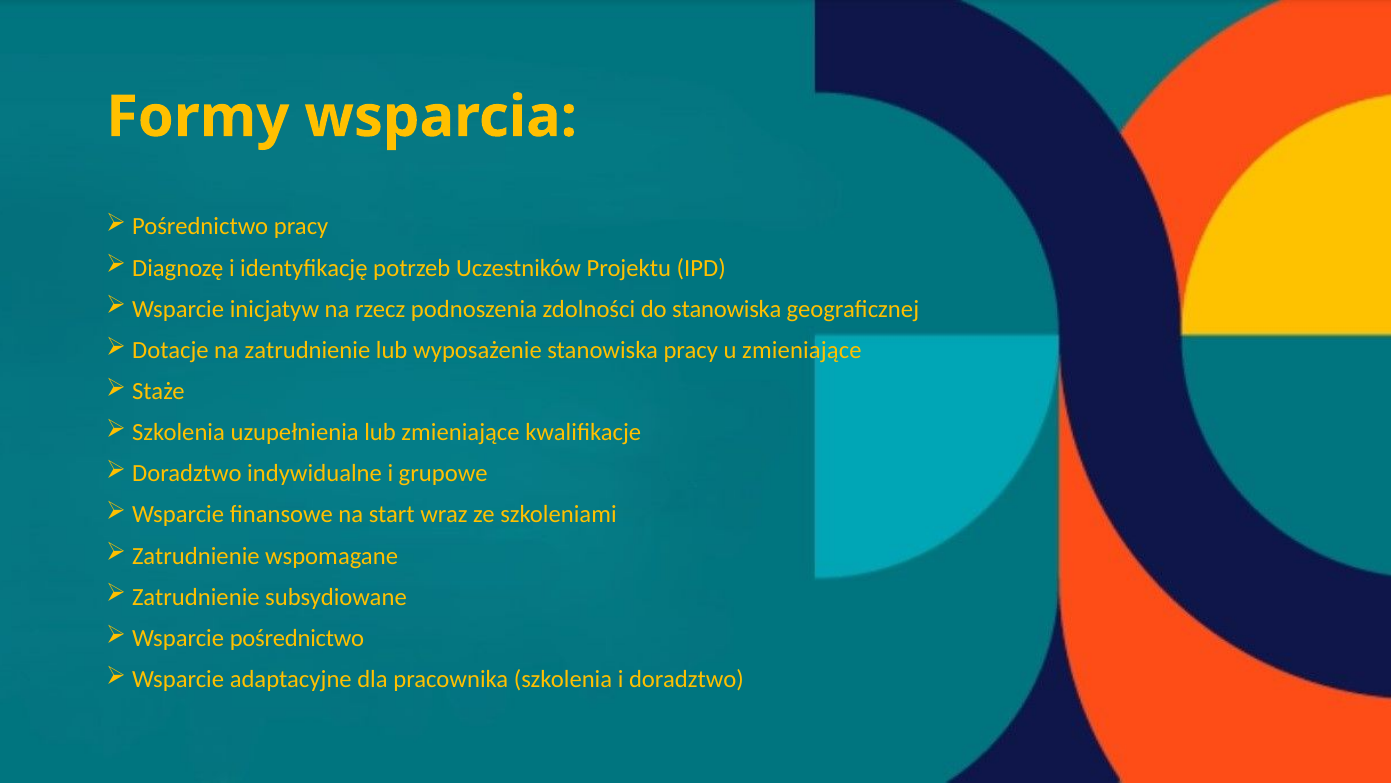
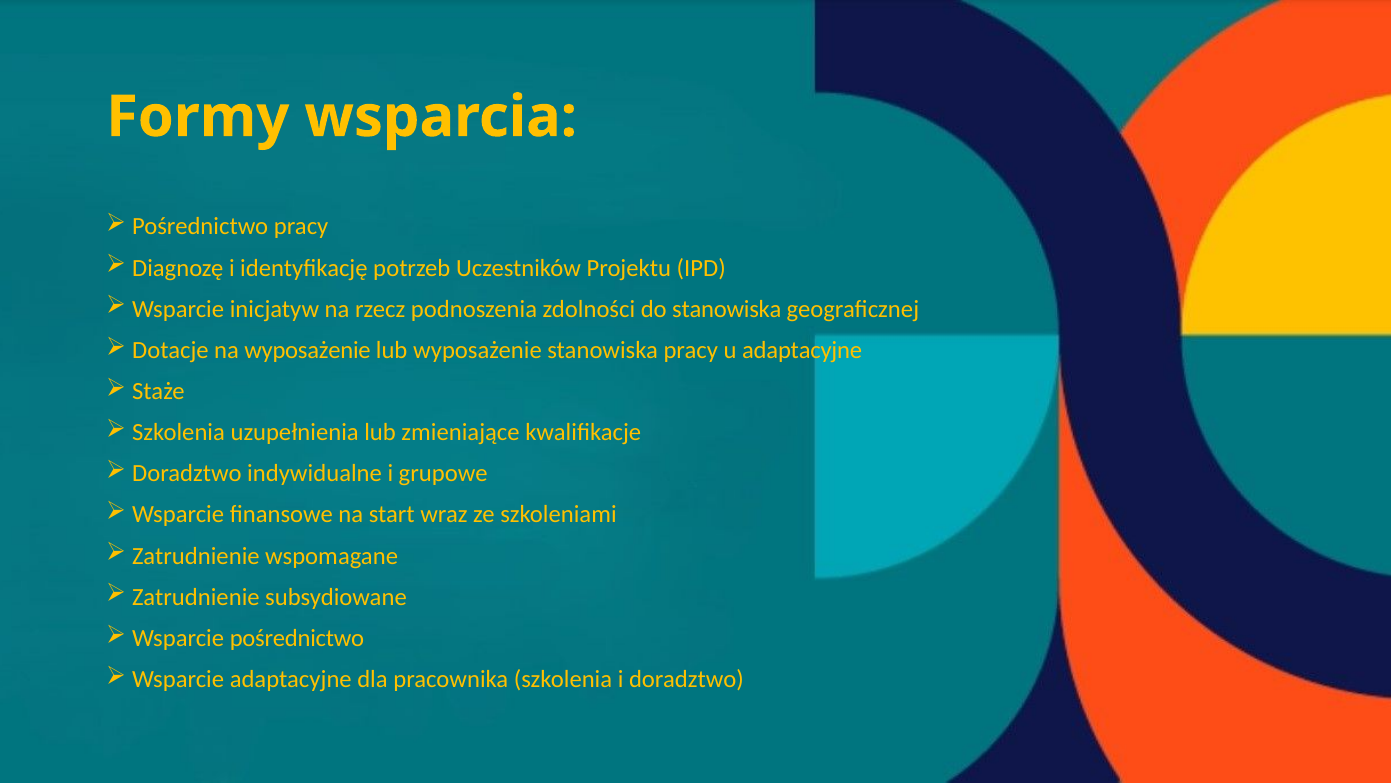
na zatrudnienie: zatrudnienie -> wyposażenie
u zmieniające: zmieniające -> adaptacyjne
